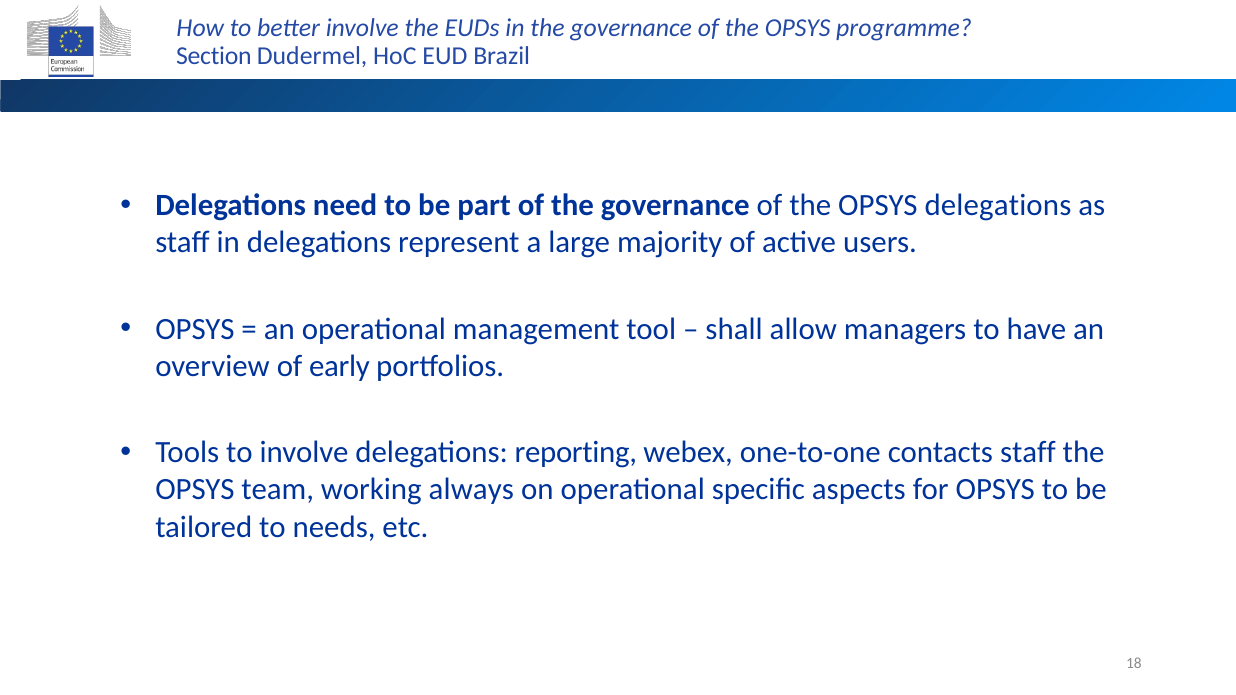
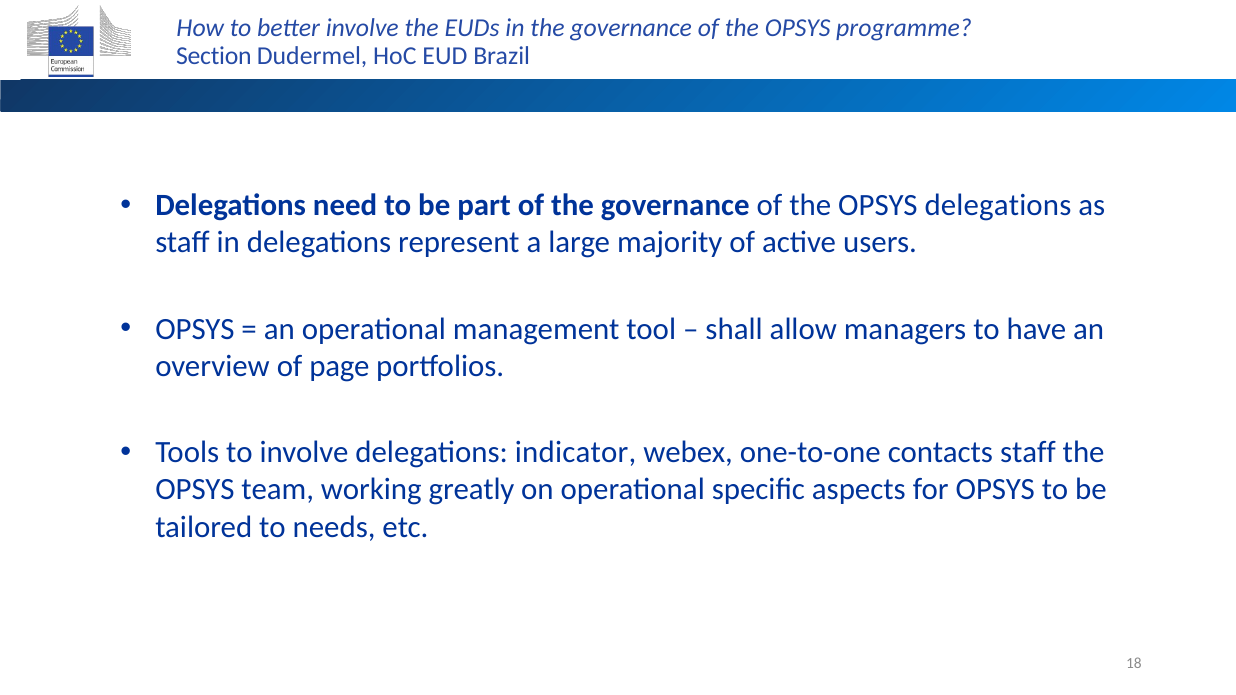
early: early -> page
reporting: reporting -> indicator
always: always -> greatly
